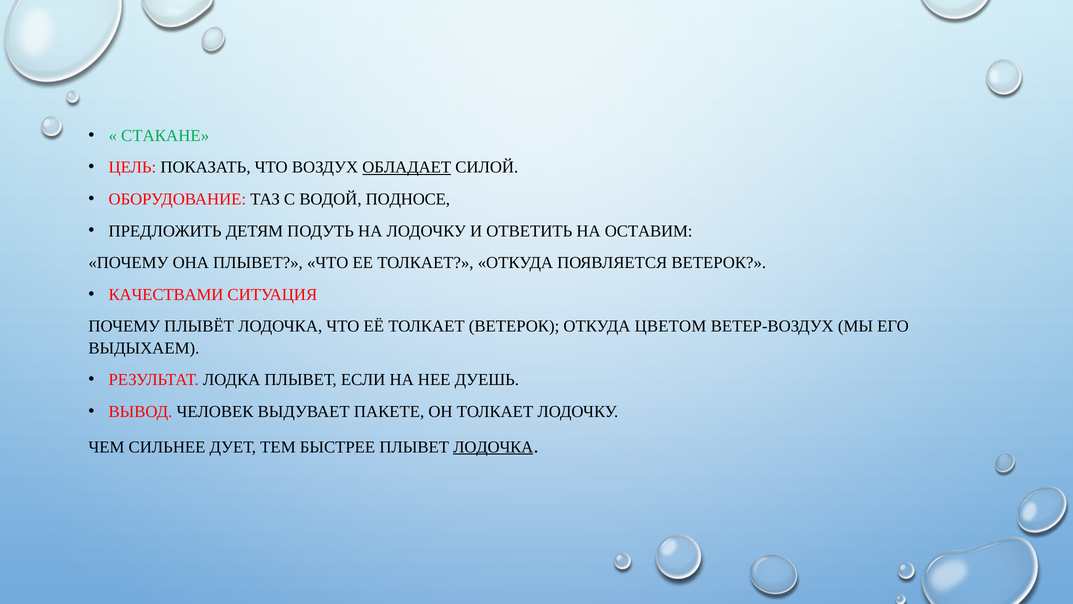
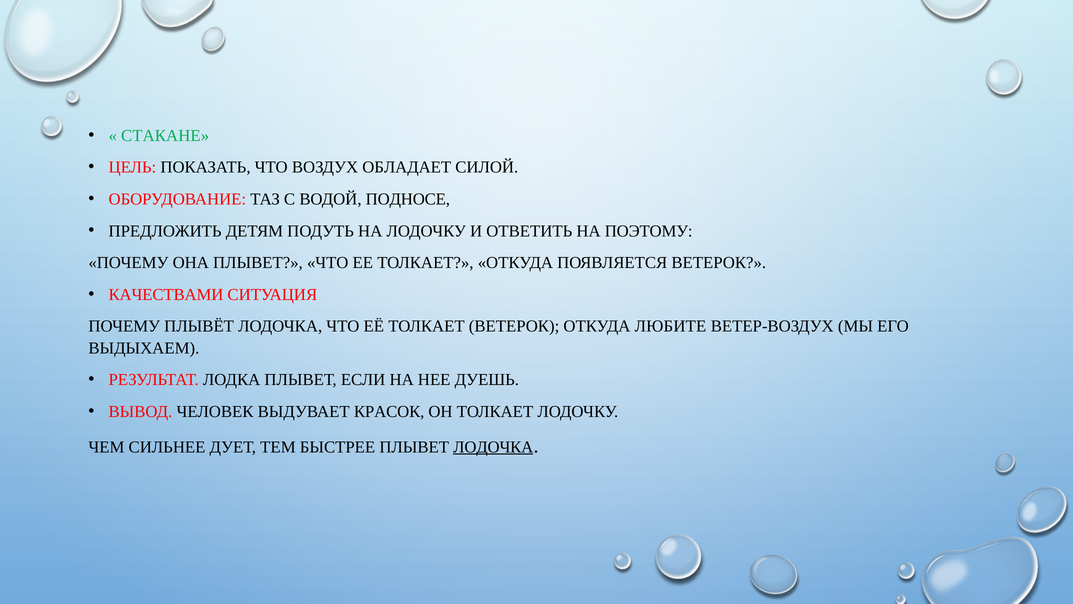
ОБЛАДАЕТ underline: present -> none
ОСТАВИМ: ОСТАВИМ -> ПОЭТОМУ
ЦВЕТОМ: ЦВЕТОМ -> ЛЮБИТЕ
ПАКЕТЕ: ПАКЕТЕ -> КРАСОК
